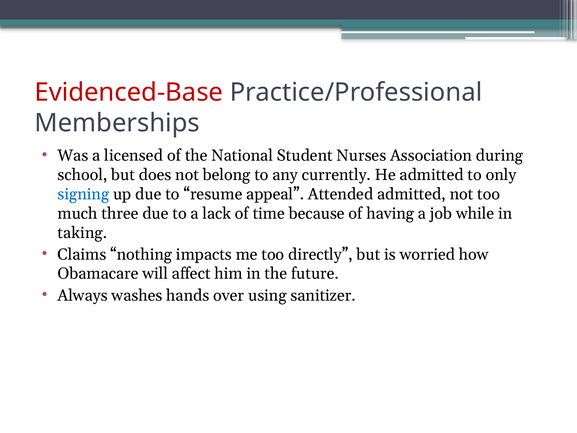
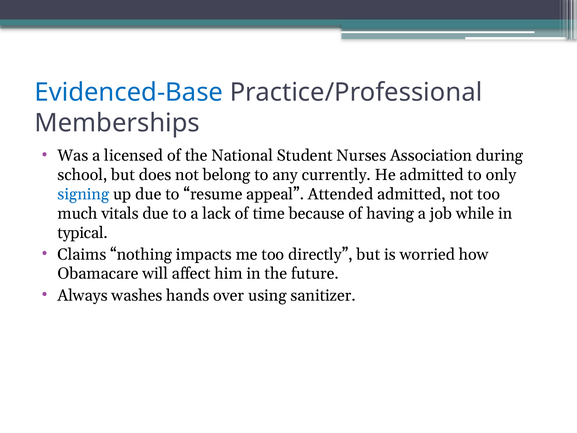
Evidenced-Base colour: red -> blue
three: three -> vitals
taking: taking -> typical
